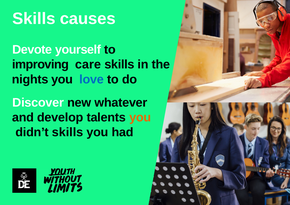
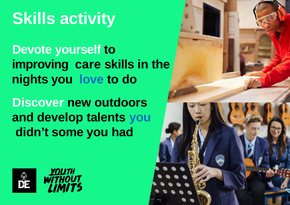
causes: causes -> activity
whatever: whatever -> outdoors
you at (140, 117) colour: orange -> blue
didn’t skills: skills -> some
